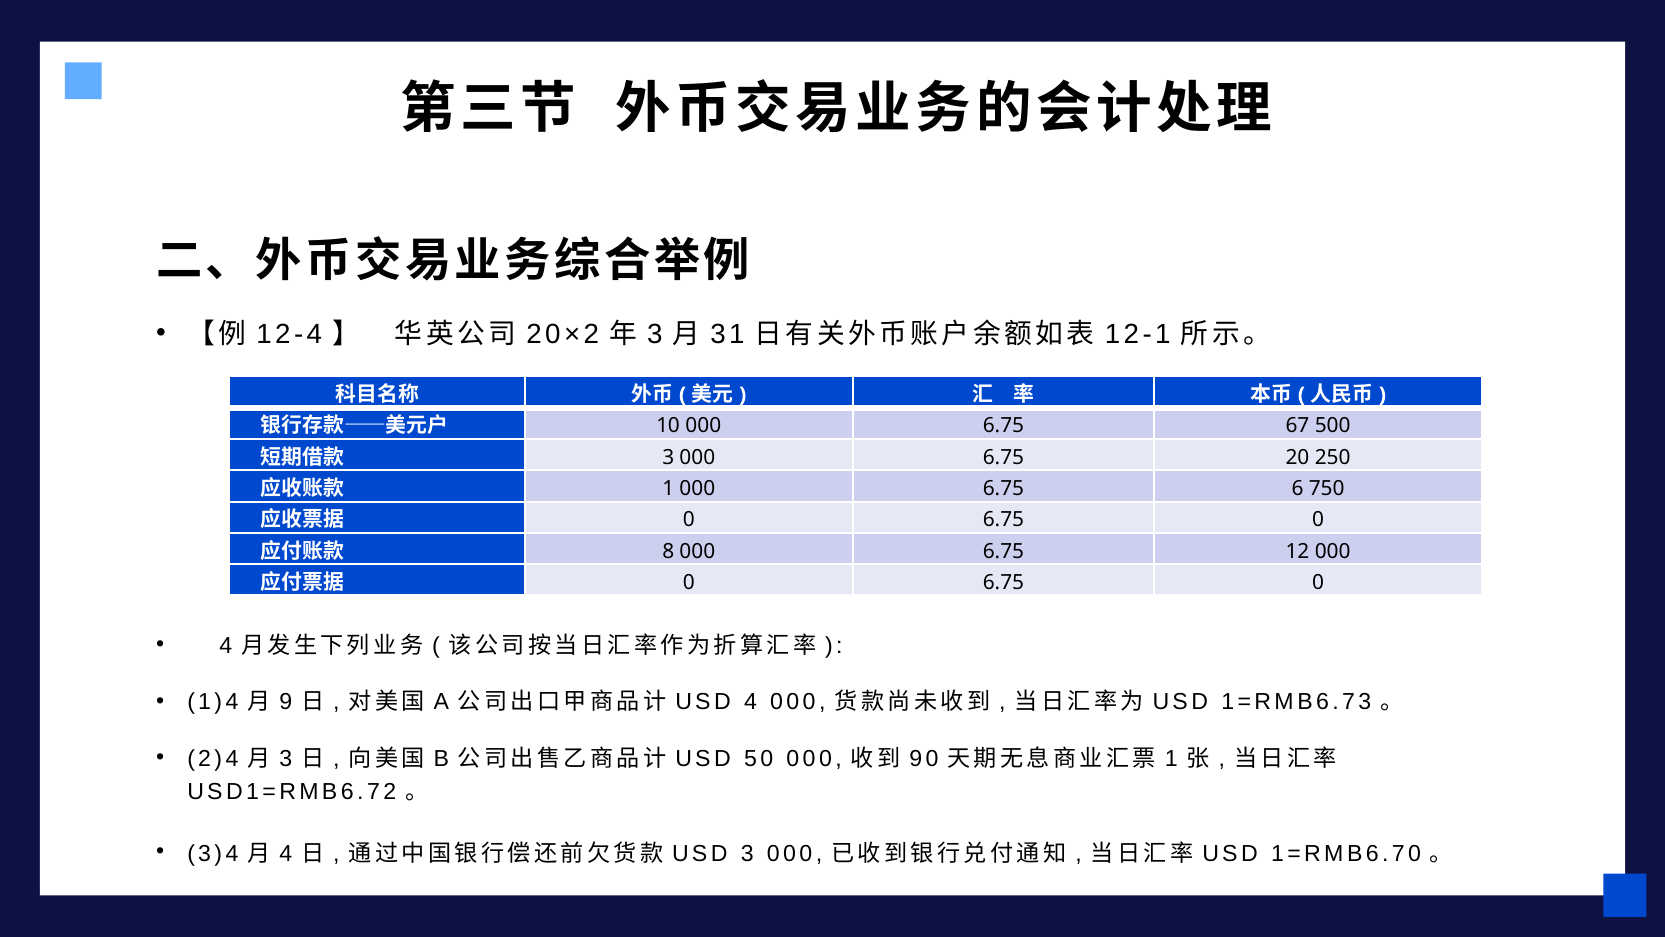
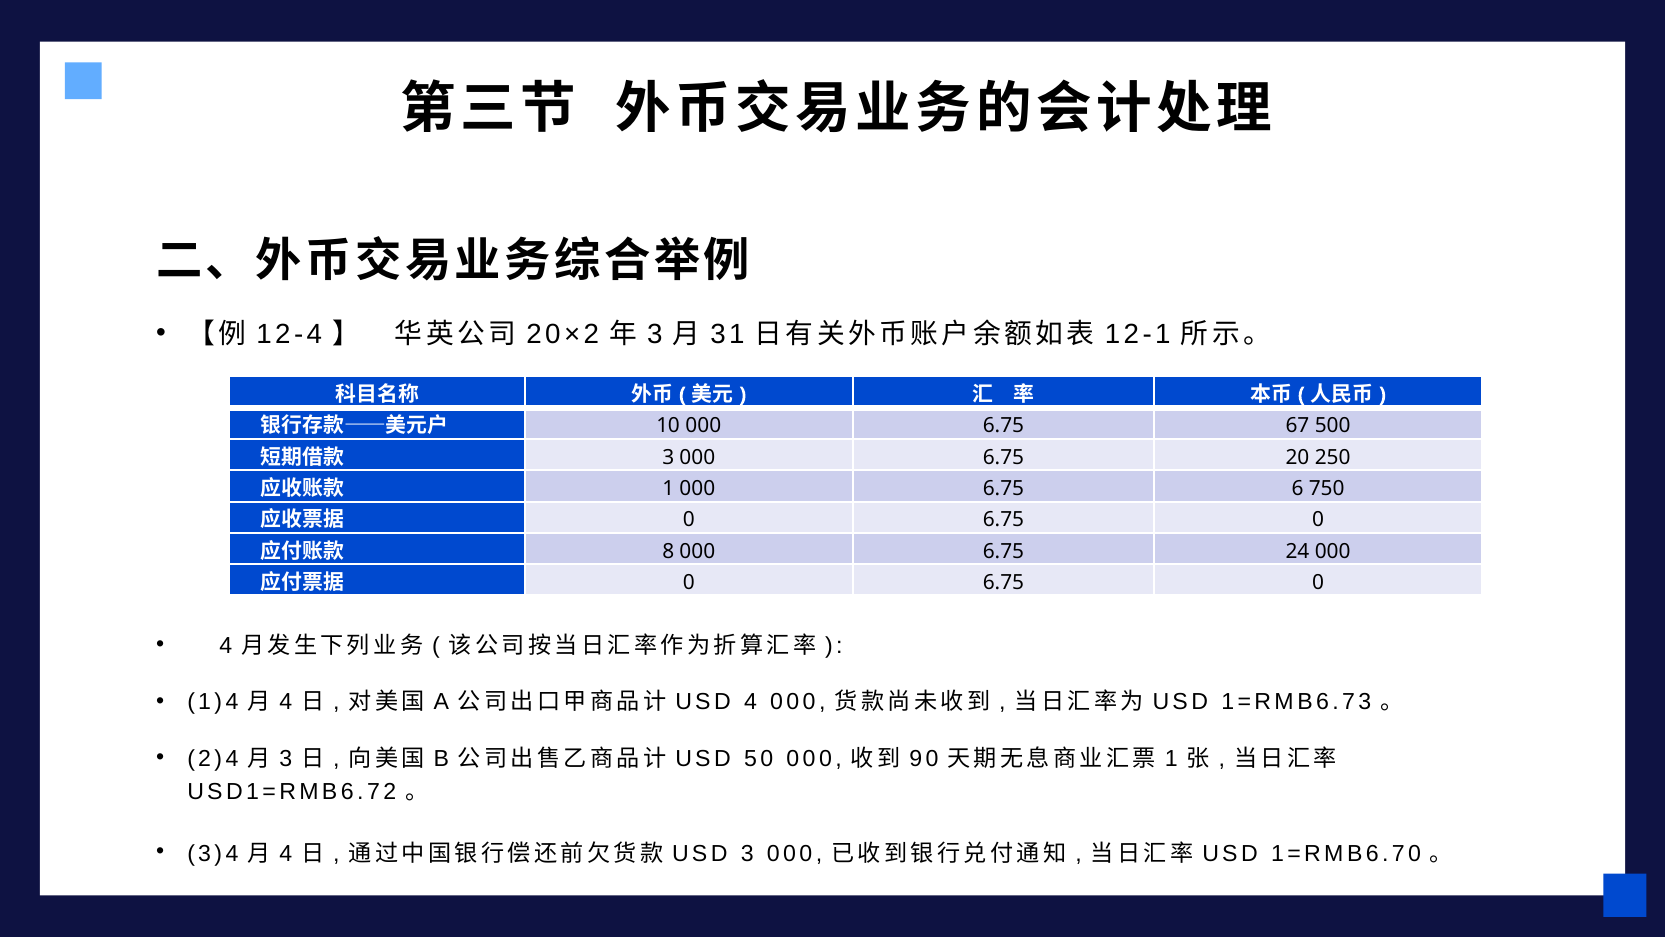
12: 12 -> 24
9 at (286, 702): 9 -> 4
